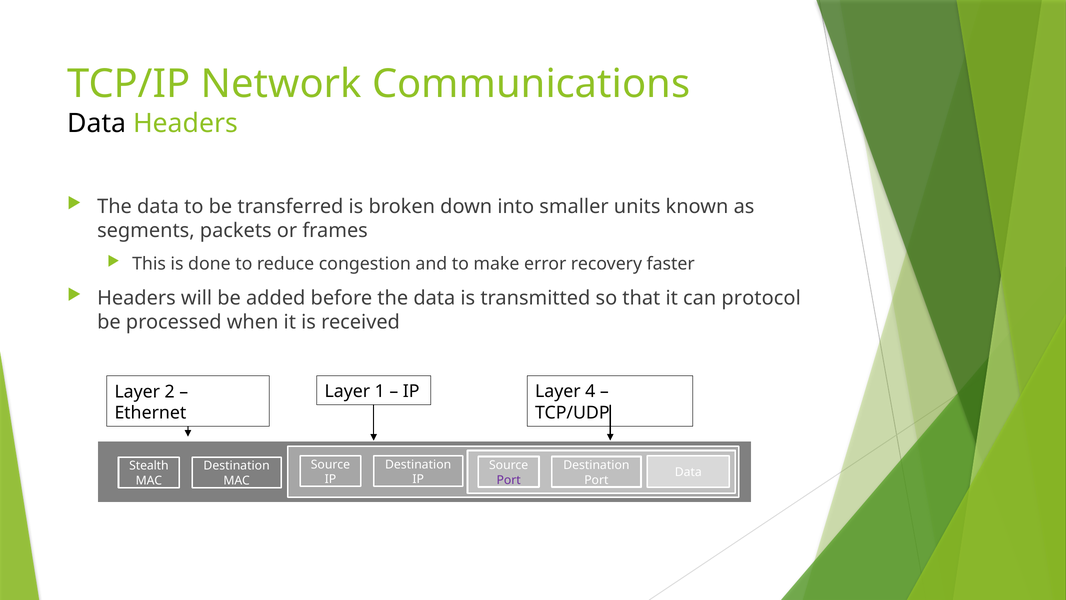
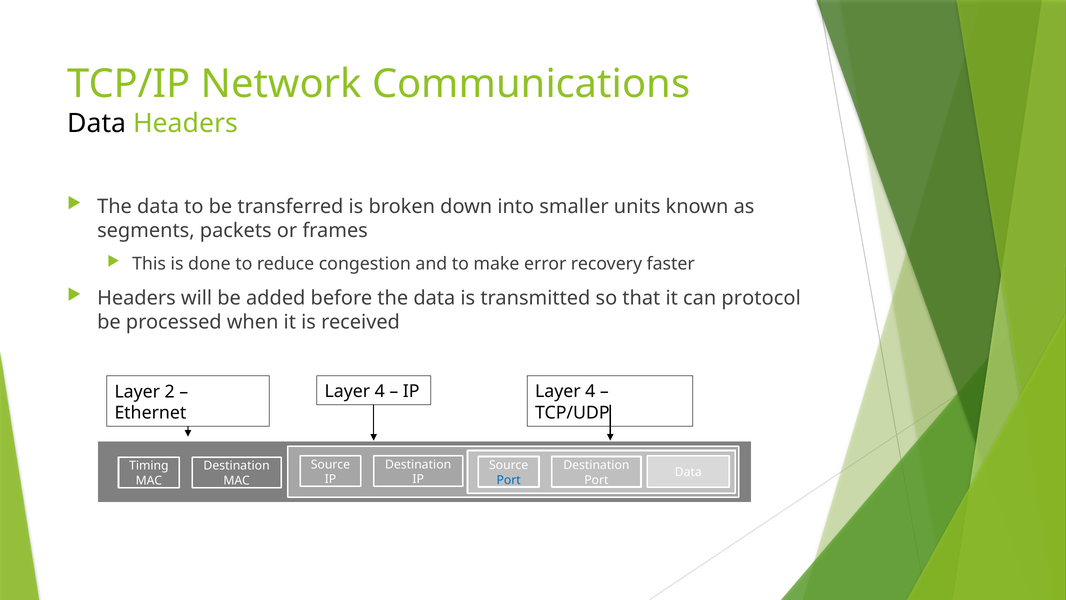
1 at (380, 391): 1 -> 4
Stealth: Stealth -> Timing
Port at (509, 480) colour: purple -> blue
